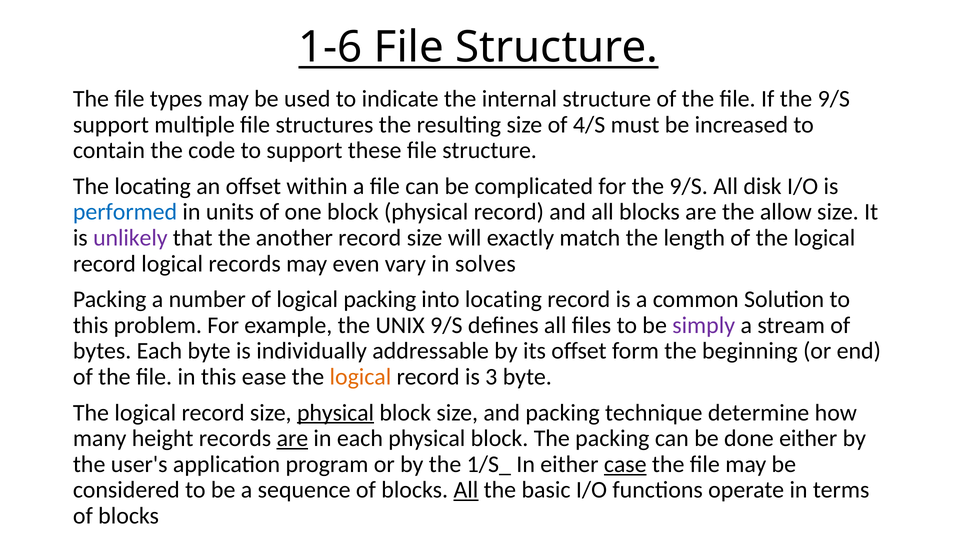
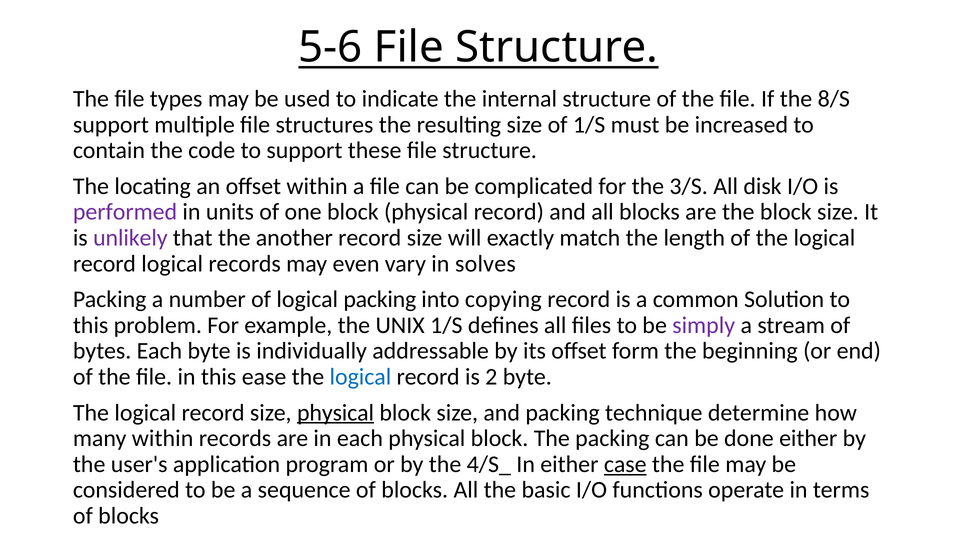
1-6: 1-6 -> 5-6
If the 9/S: 9/S -> 8/S
of 4/S: 4/S -> 1/S
for the 9/S: 9/S -> 3/S
performed colour: blue -> purple
the allow: allow -> block
into locating: locating -> copying
UNIX 9/S: 9/S -> 1/S
logical at (360, 377) colour: orange -> blue
3: 3 -> 2
many height: height -> within
are at (292, 439) underline: present -> none
1/S_: 1/S_ -> 4/S_
All at (466, 490) underline: present -> none
